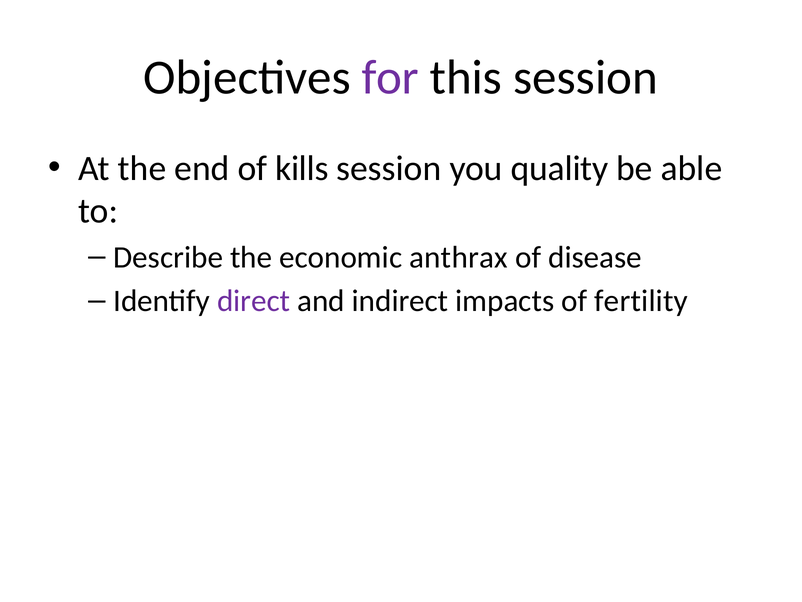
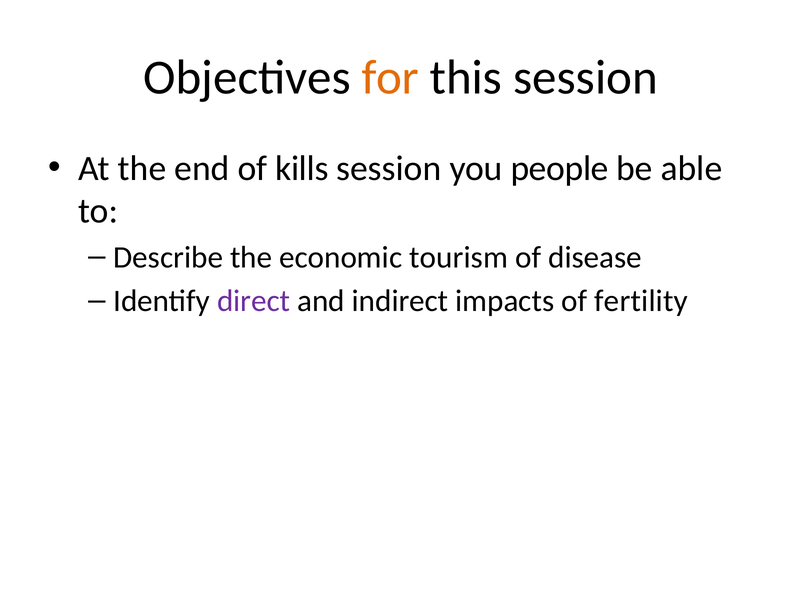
for colour: purple -> orange
quality: quality -> people
anthrax: anthrax -> tourism
